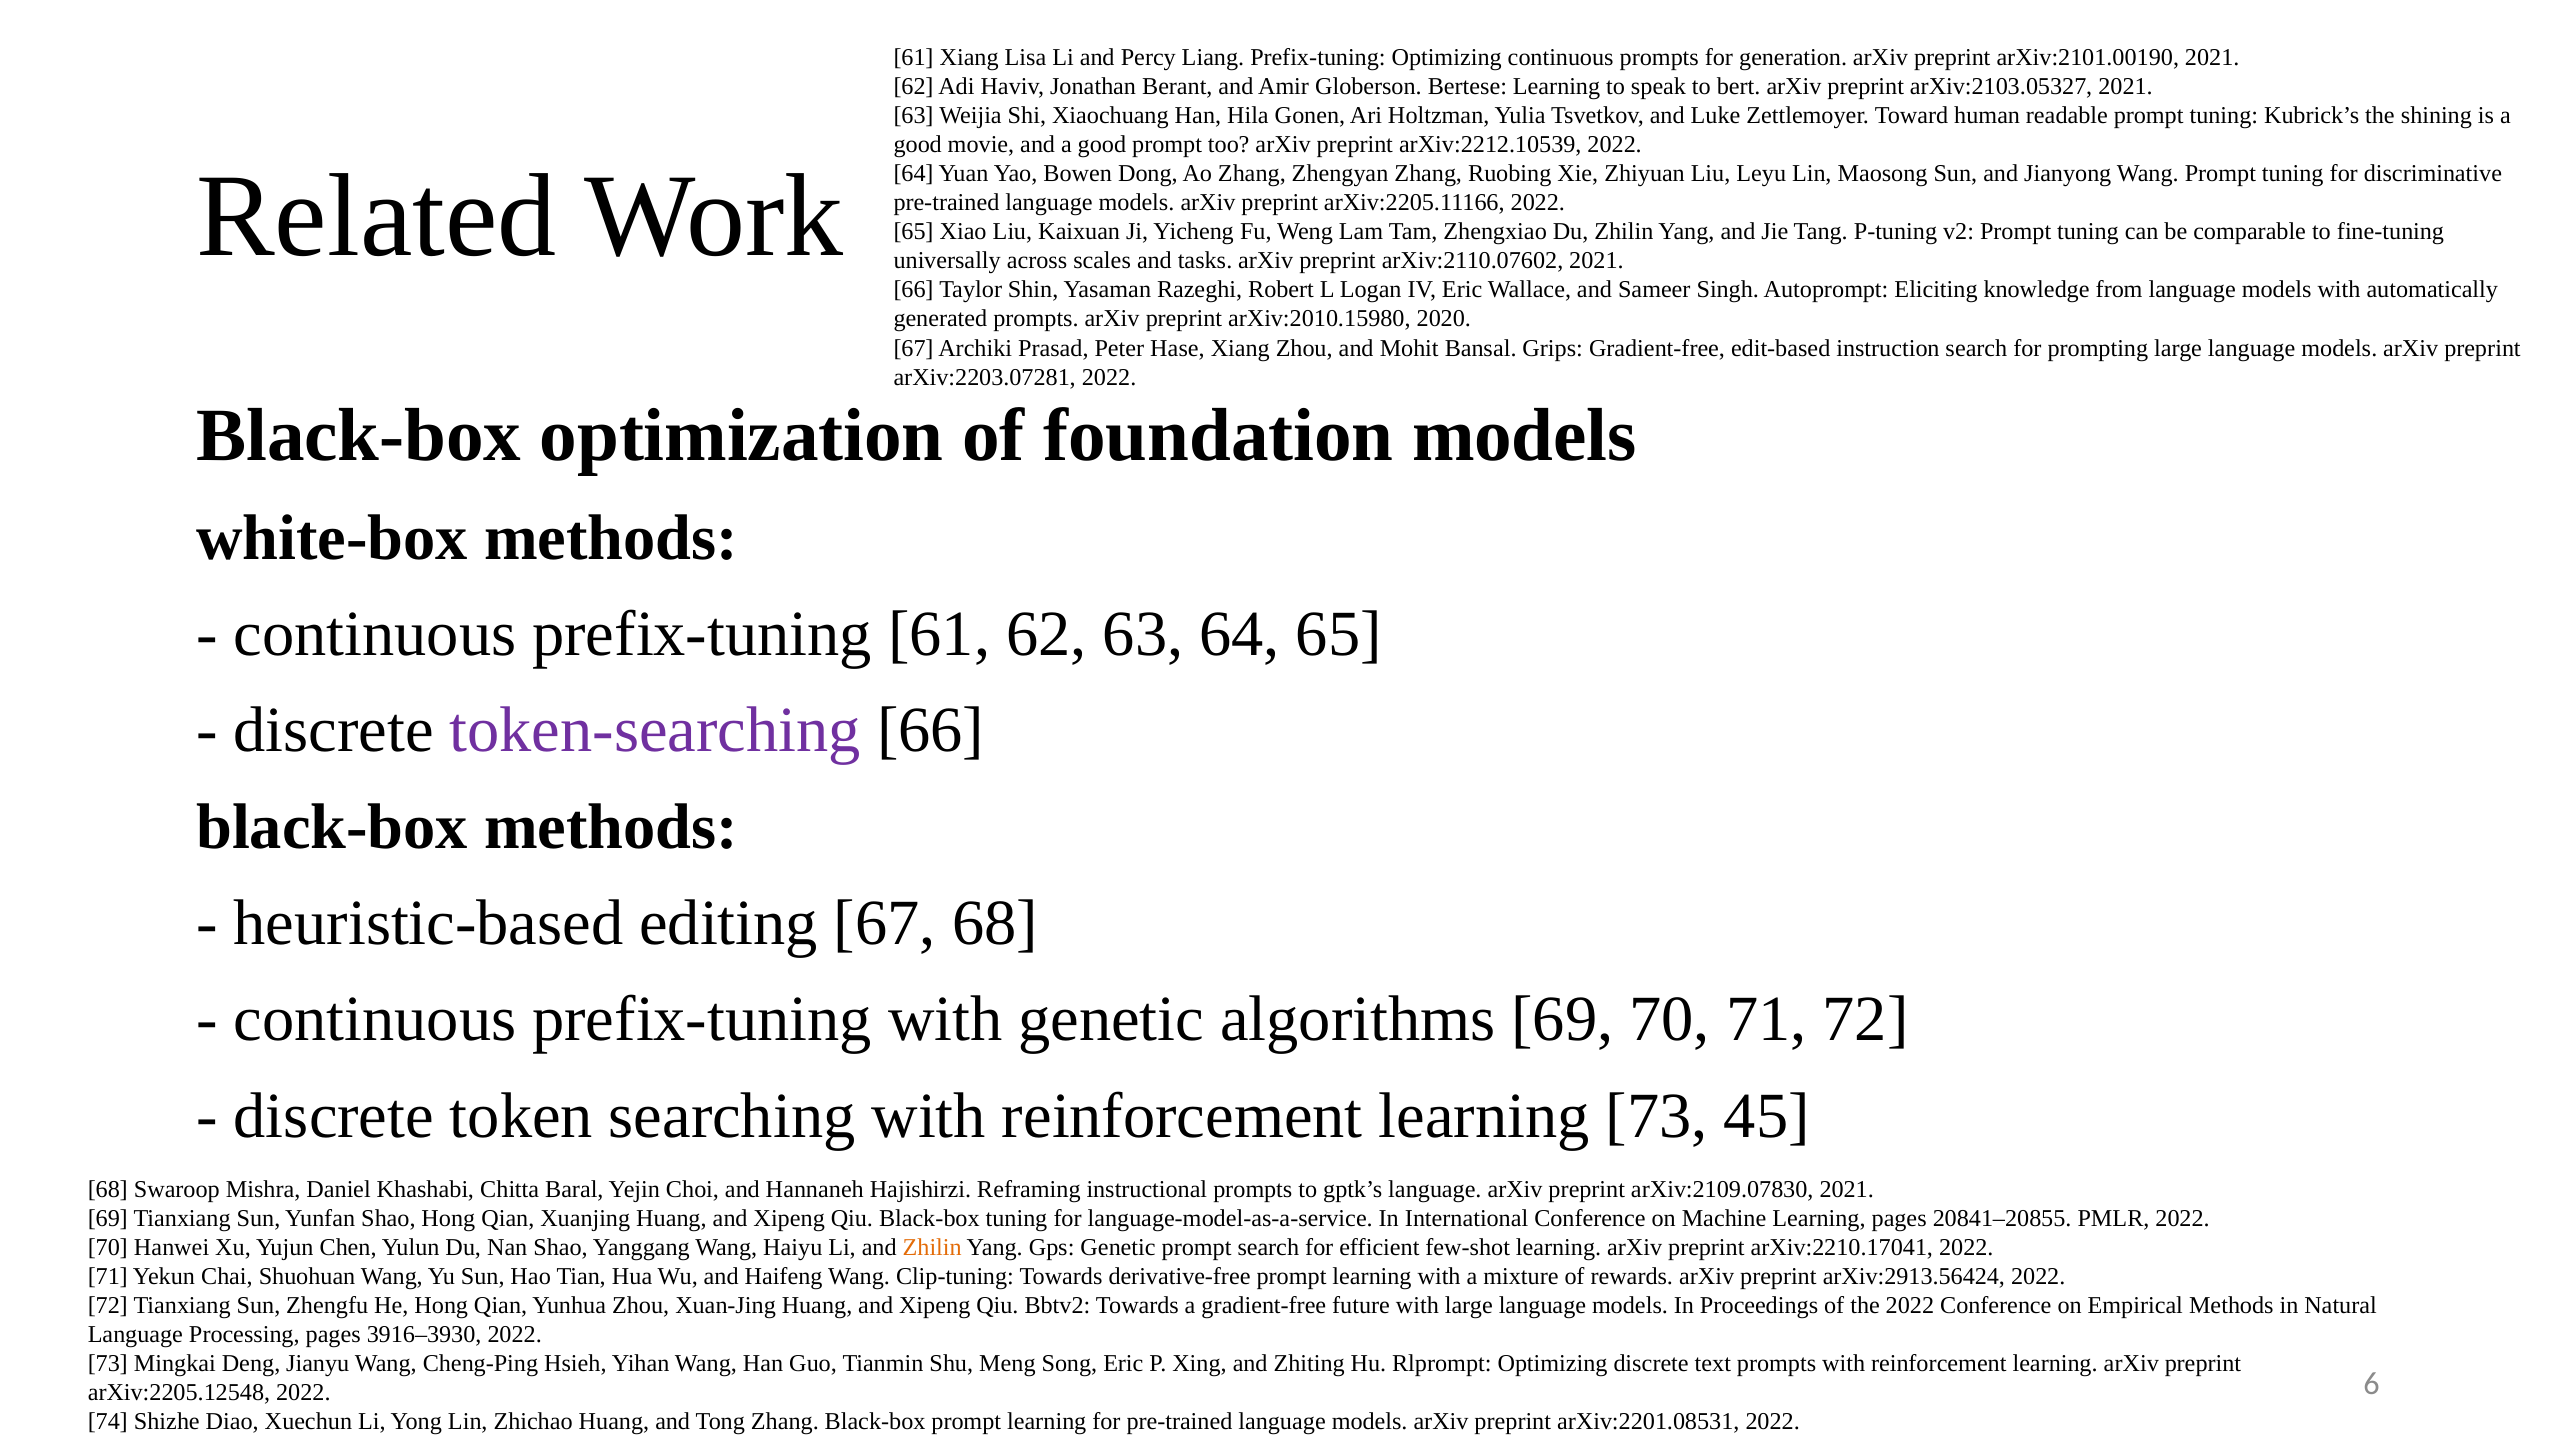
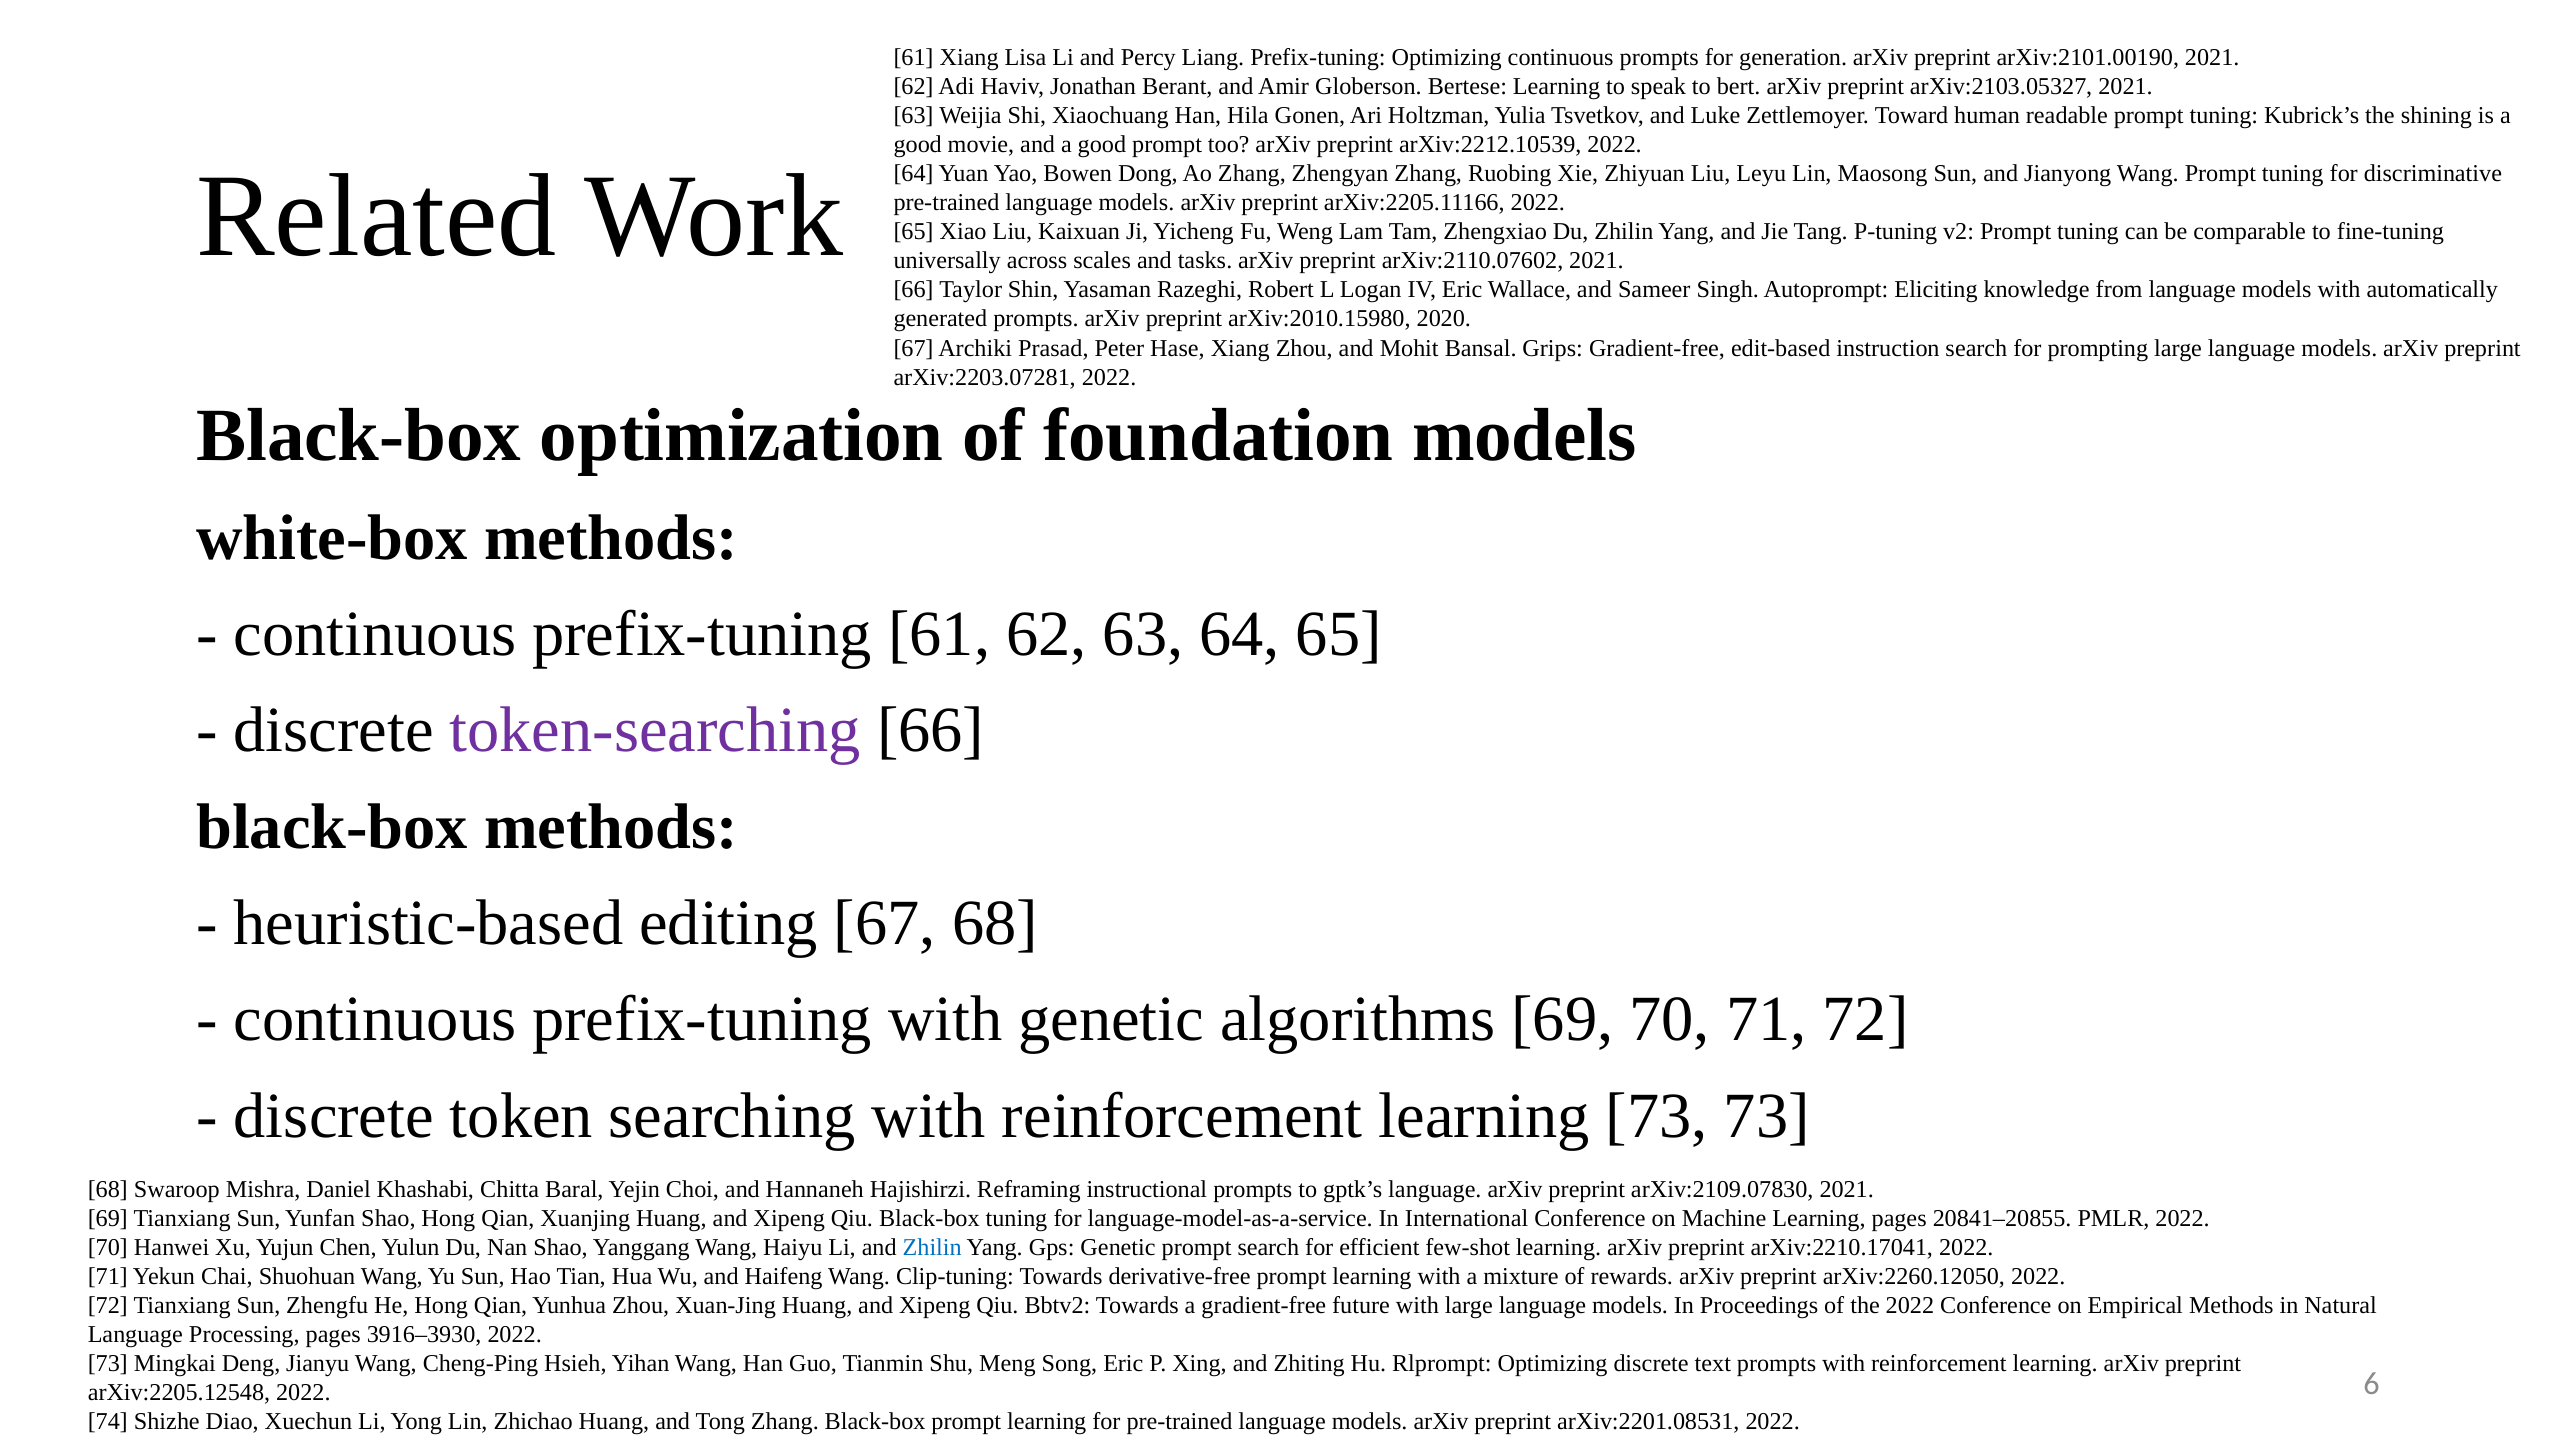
73 45: 45 -> 73
Zhilin at (932, 1247) colour: orange -> blue
arXiv:2913.56424: arXiv:2913.56424 -> arXiv:2260.12050
